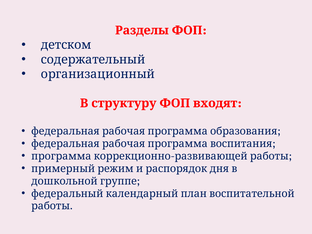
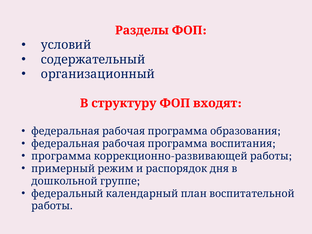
детском: детском -> условий
